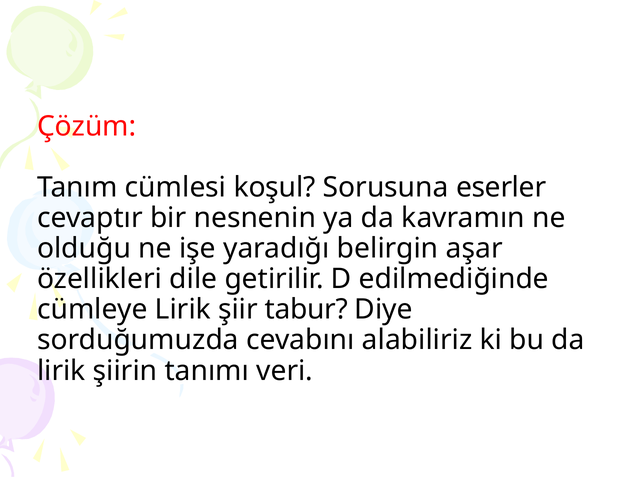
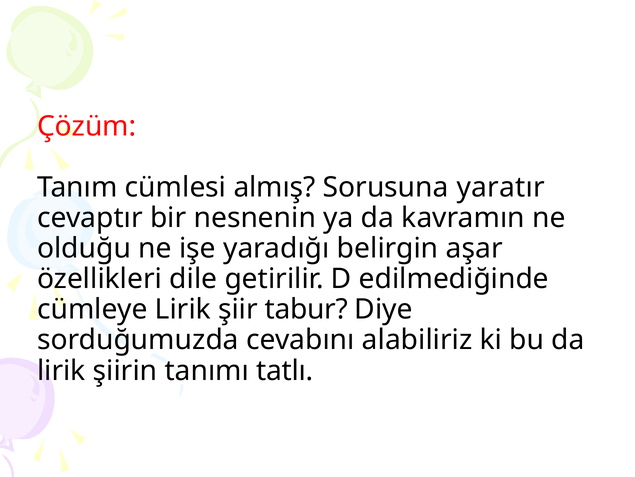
koşul: koşul -> almış
eserler: eserler -> yaratır
veri: veri -> tatlı
